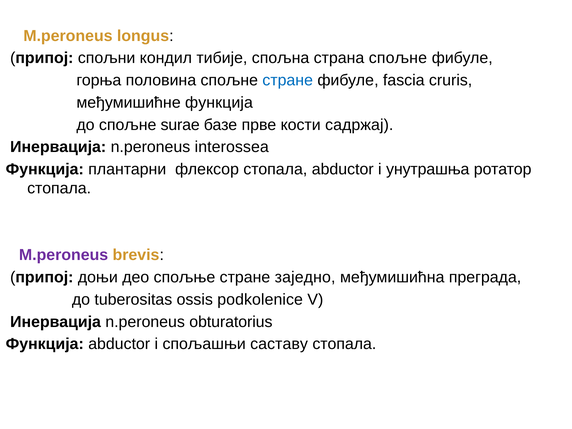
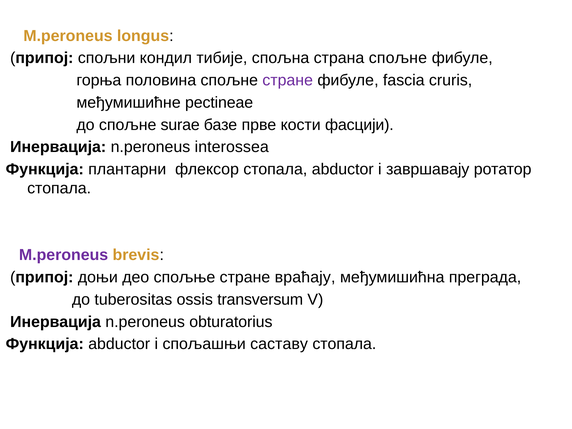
стране at (288, 80) colour: blue -> purple
међумишићне функција: функција -> pectineae
садржај: садржај -> фaсцији
унутрашња: унутрашња -> завршавају
заједно: заједно -> враћaју
podkolenice: podkolenice -> transversum
